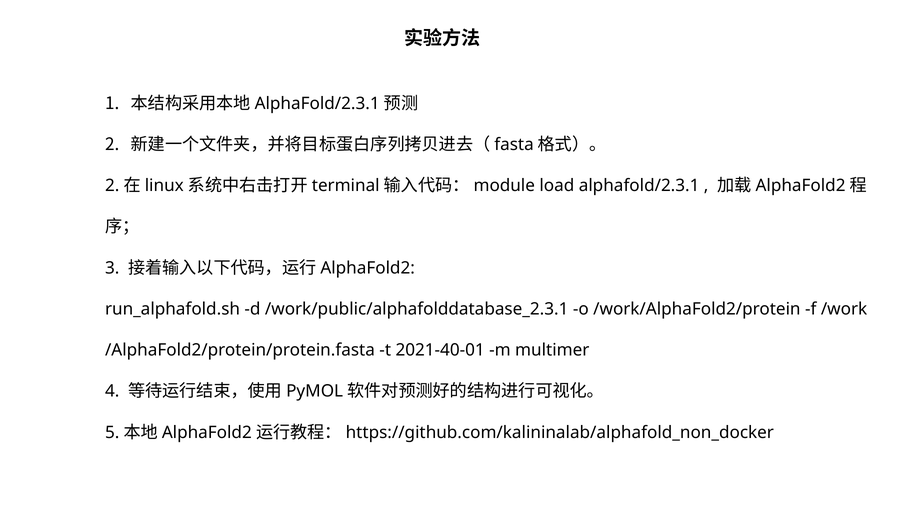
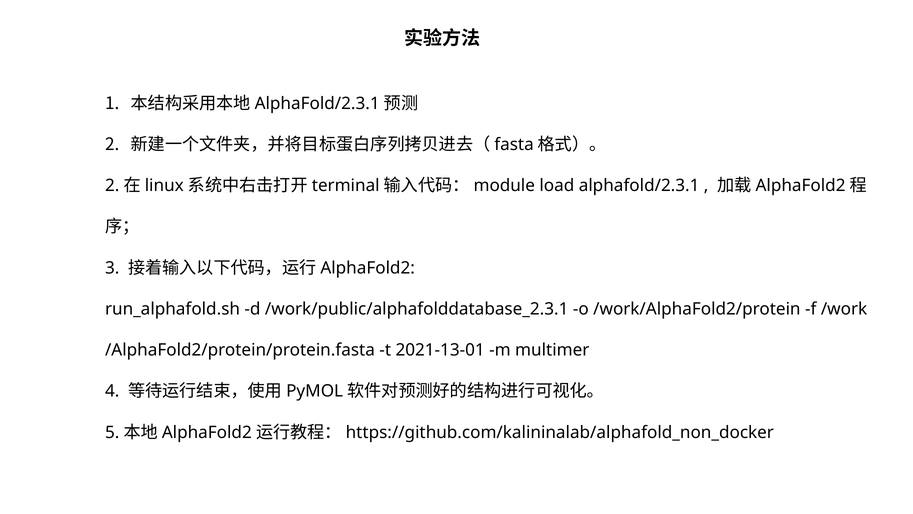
2021-40-01: 2021-40-01 -> 2021-13-01
